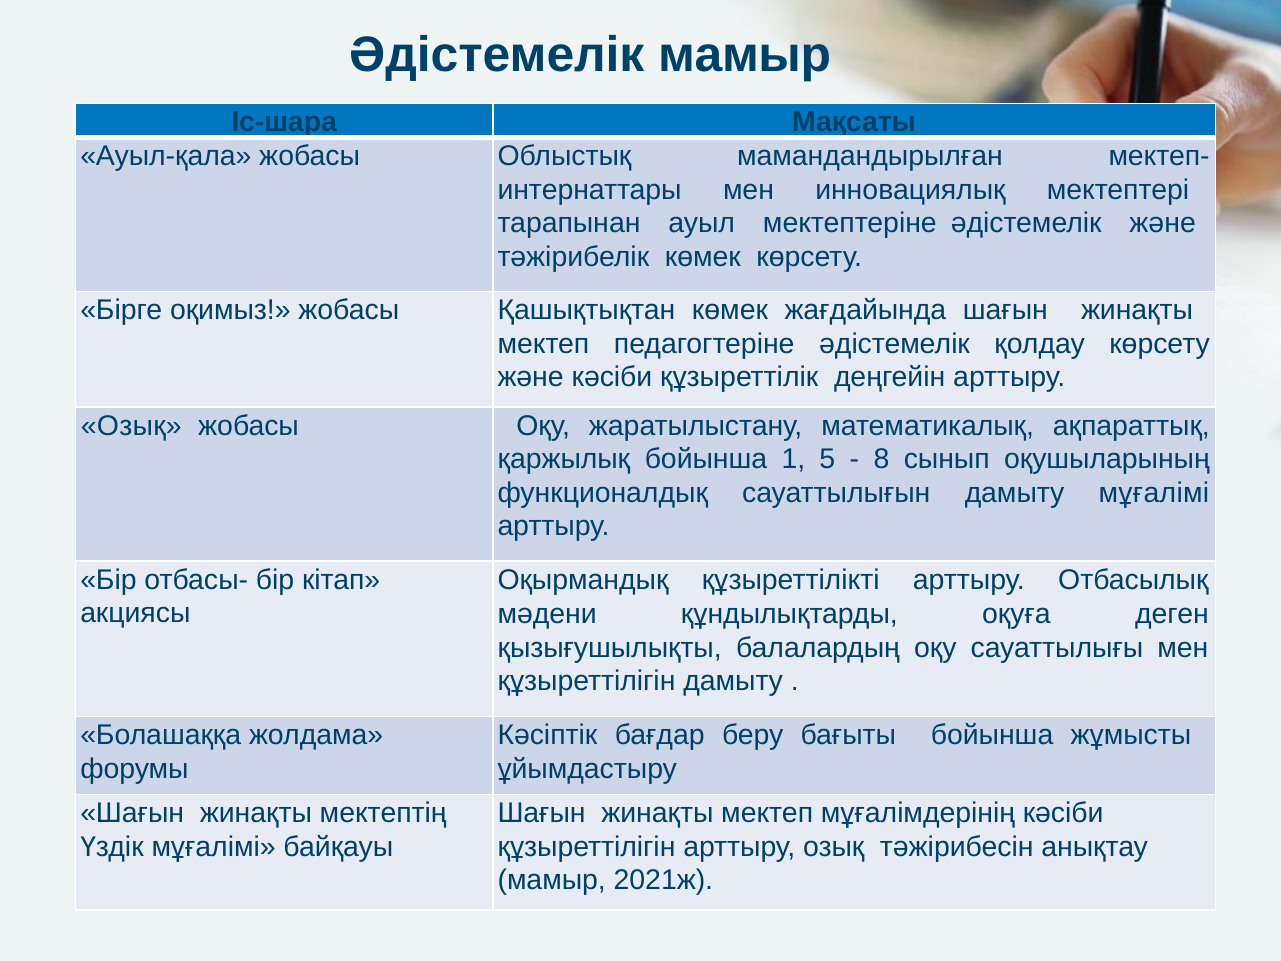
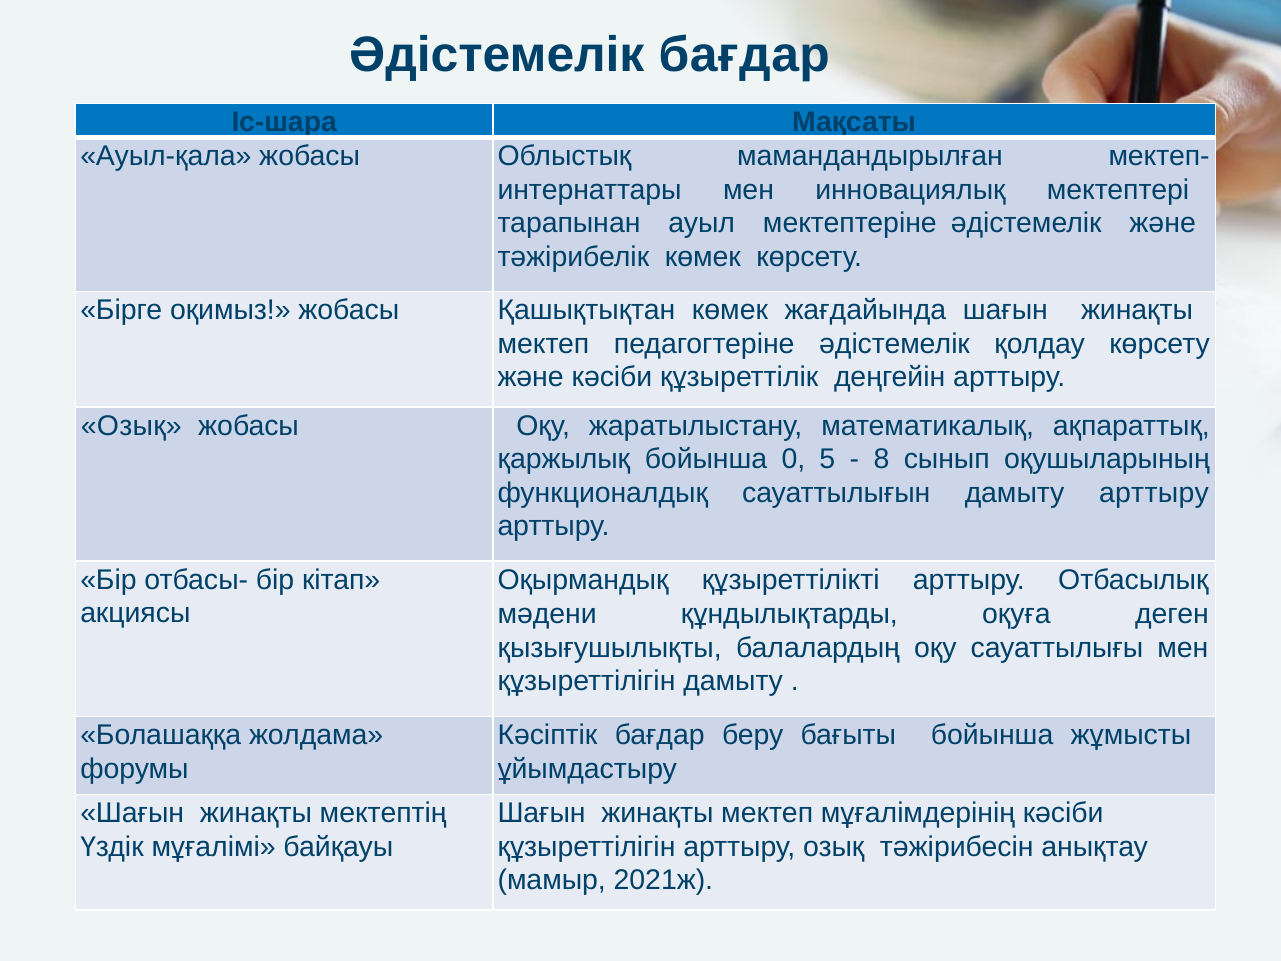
Әдістемелік мамыр: мамыр -> бағдар
1: 1 -> 0
дамыту мұғалімі: мұғалімі -> арттыру
